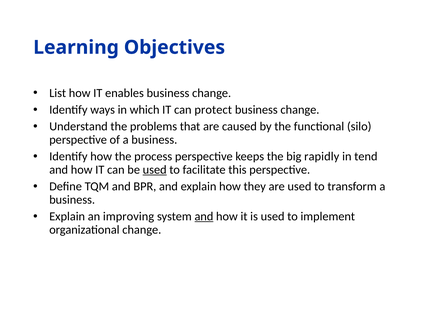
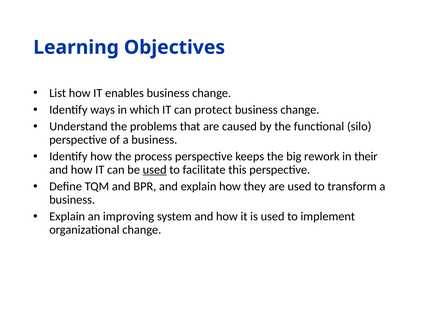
rapidly: rapidly -> rework
tend: tend -> their
and at (204, 216) underline: present -> none
